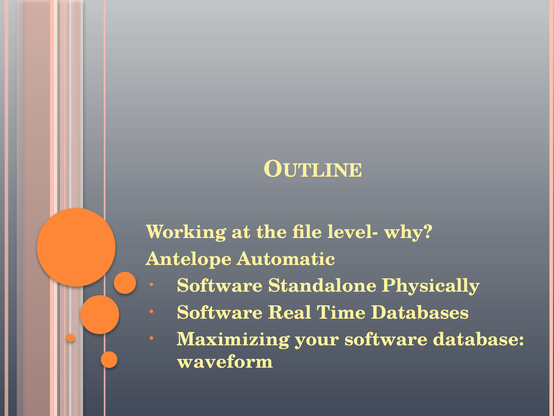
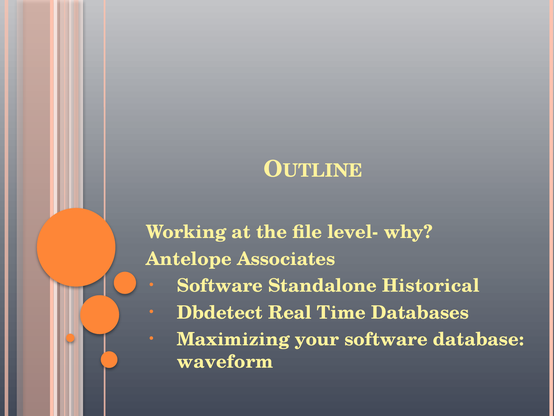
Automatic: Automatic -> Associates
Physically: Physically -> Historical
Software at (220, 312): Software -> Dbdetect
